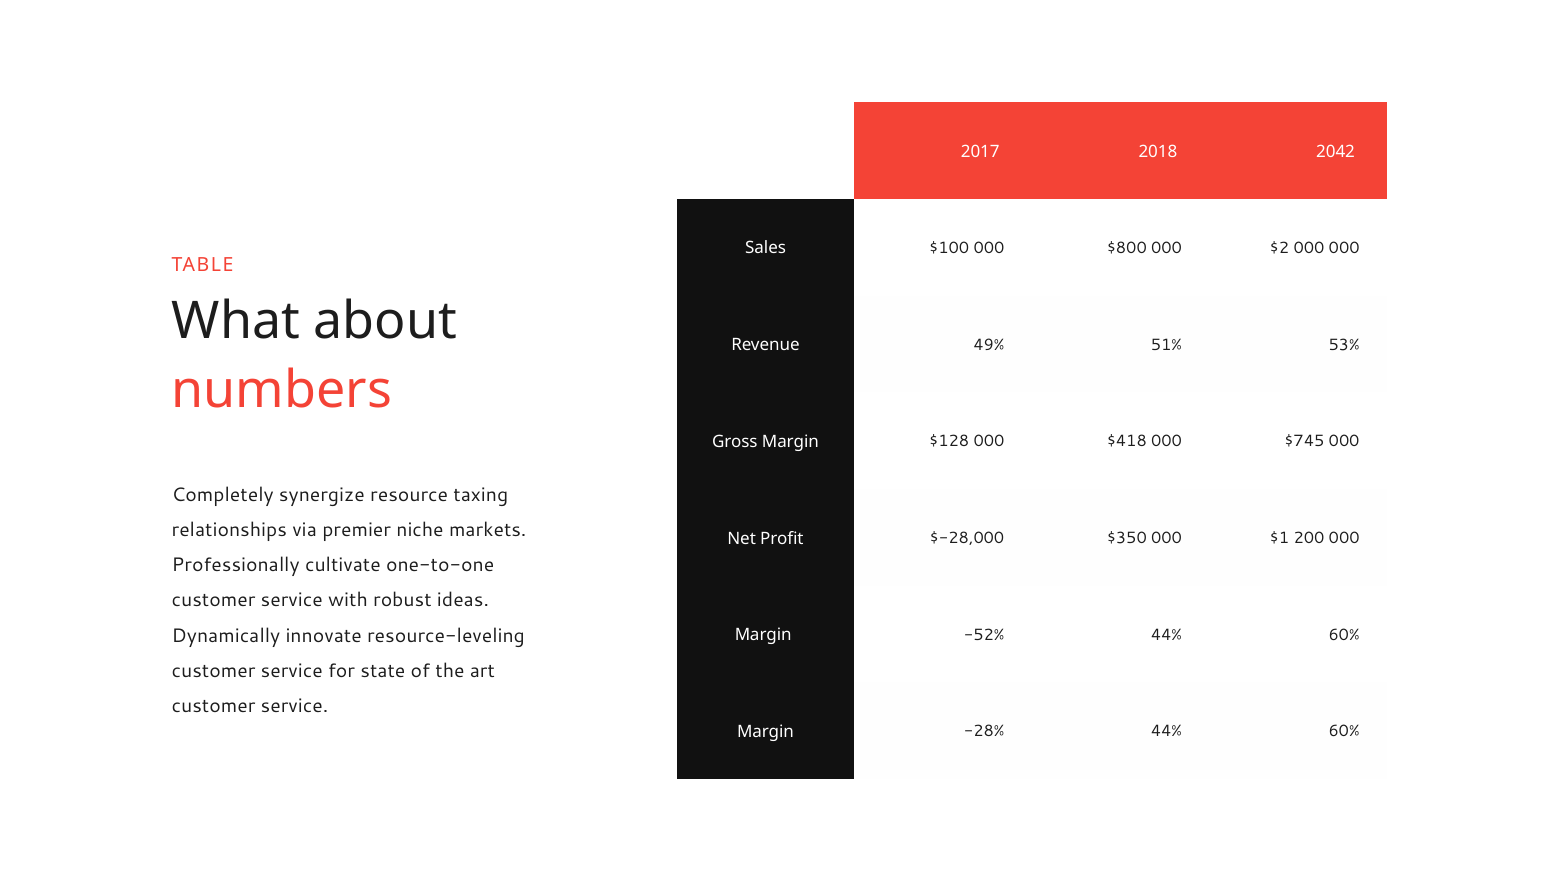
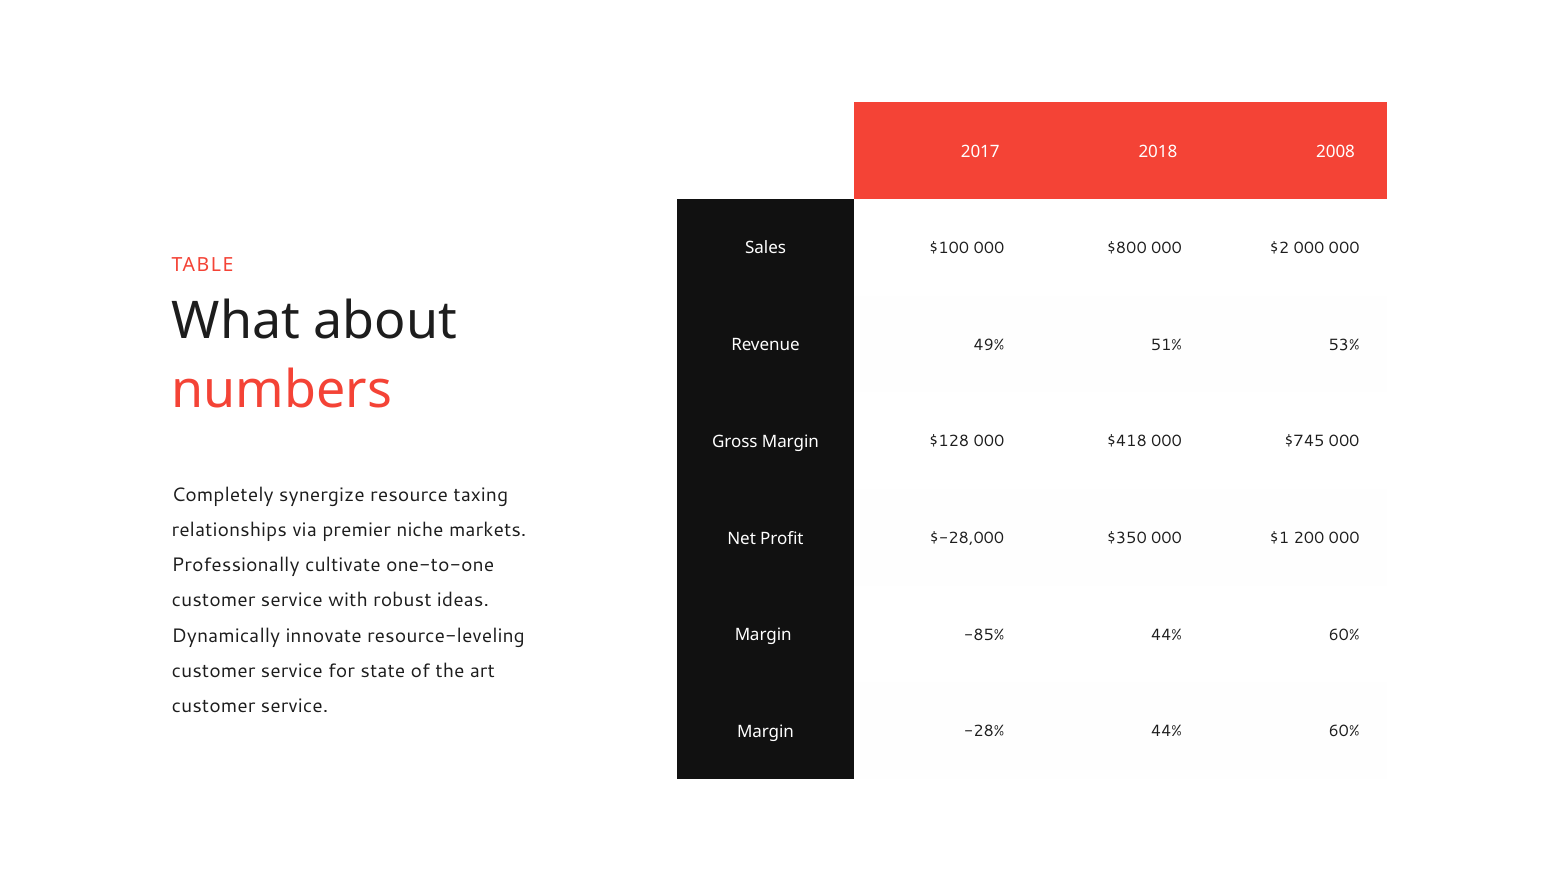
2042: 2042 -> 2008
-52%: -52% -> -85%
